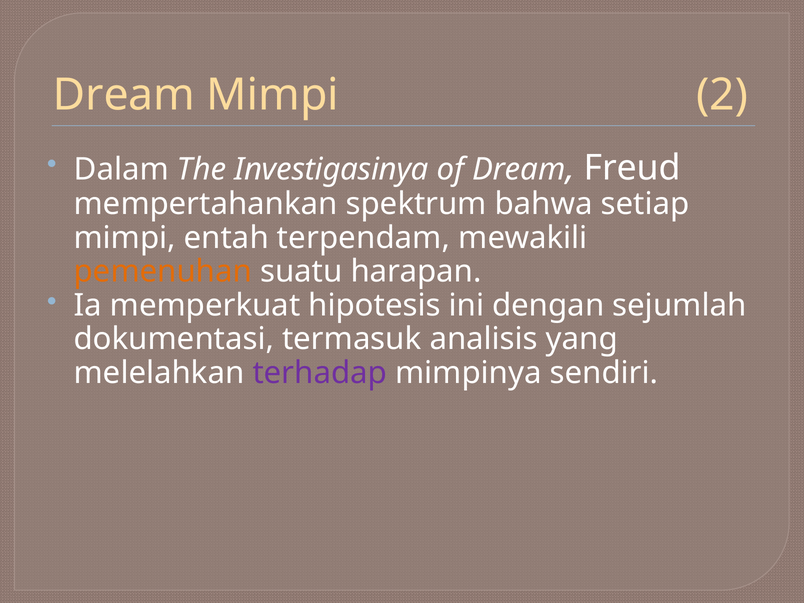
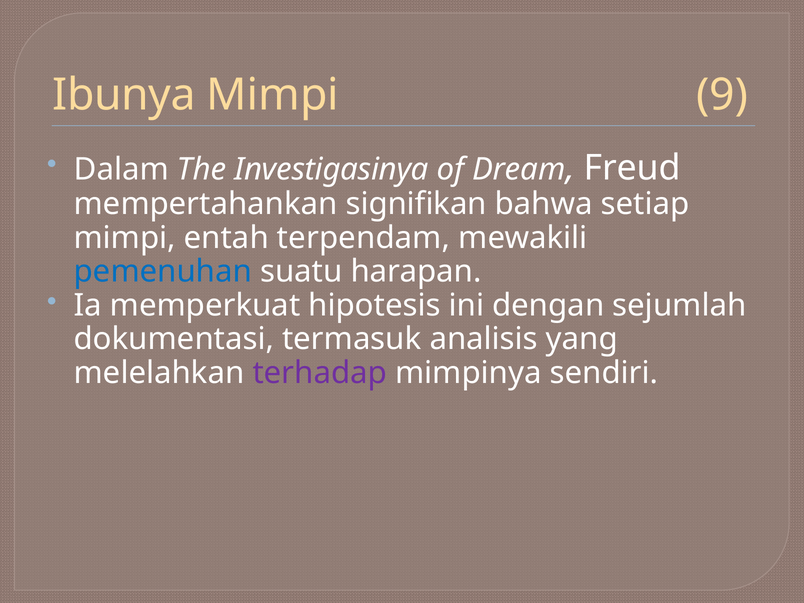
Dream at (124, 95): Dream -> Ibunya
2: 2 -> 9
spektrum: spektrum -> signifikan
pemenuhan colour: orange -> blue
